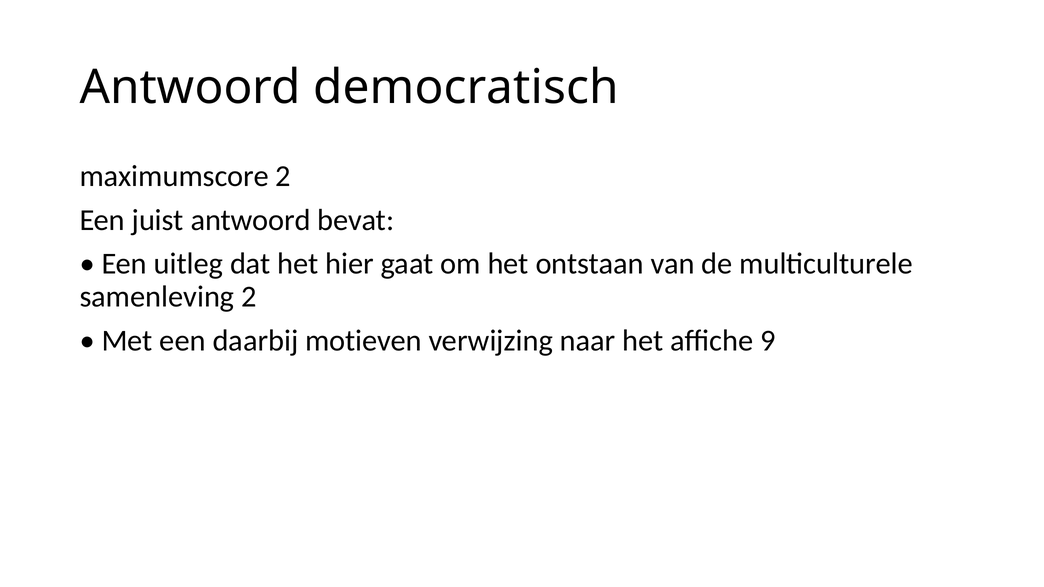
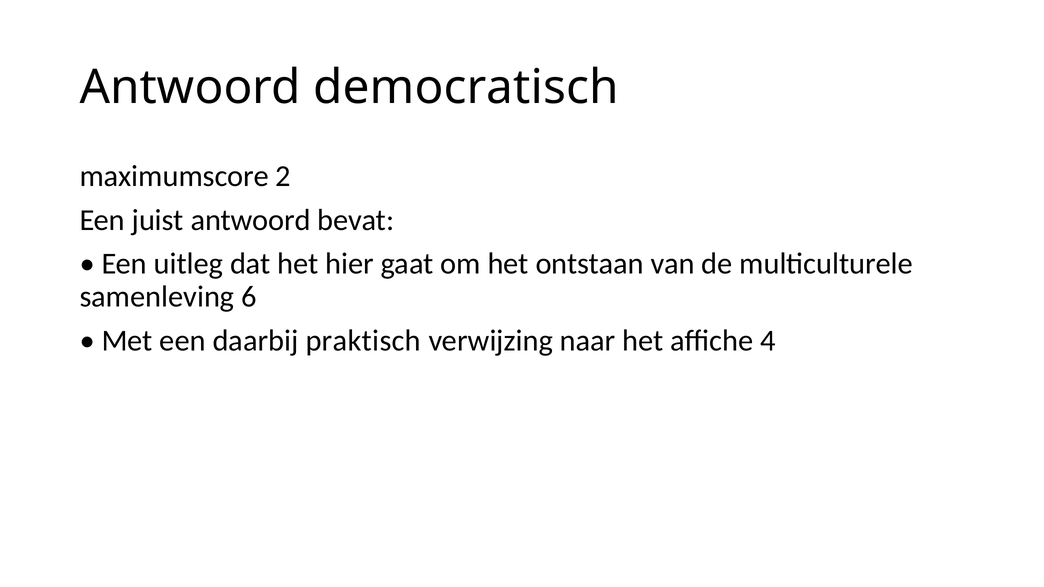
samenleving 2: 2 -> 6
motieven: motieven -> praktisch
9: 9 -> 4
